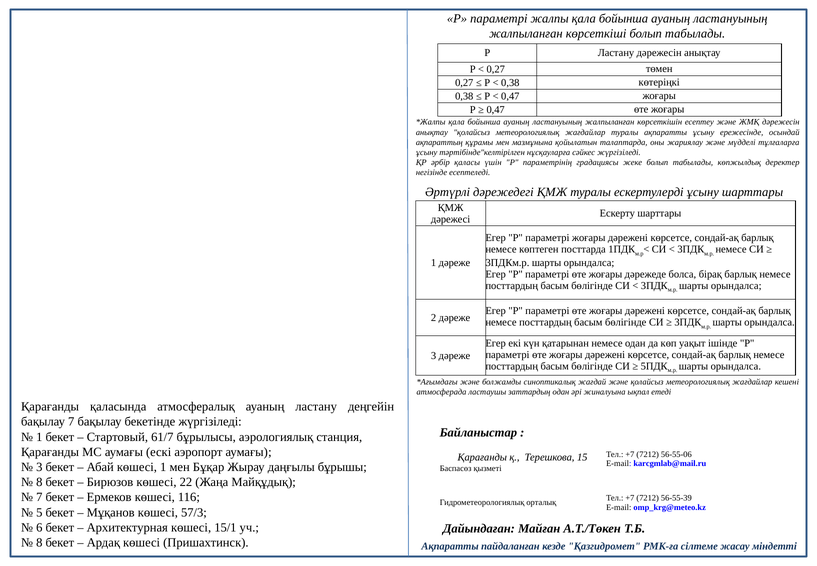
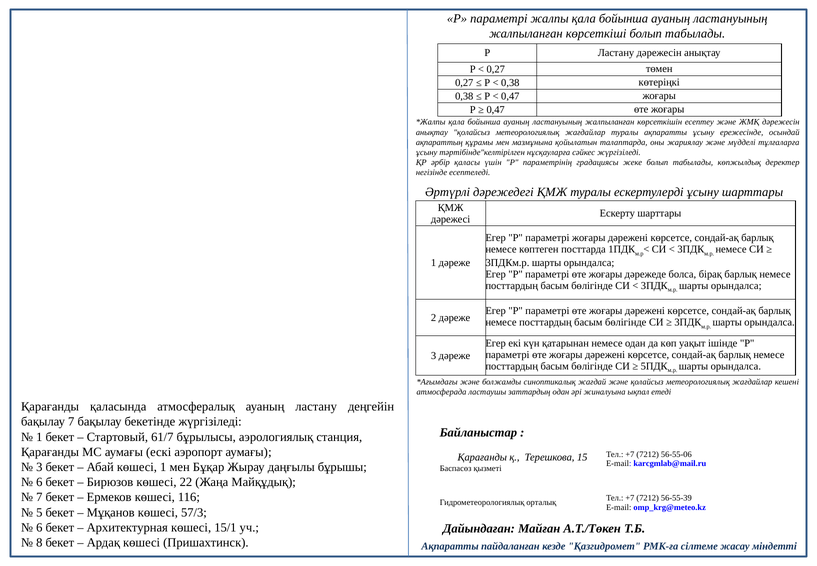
8 at (39, 482): 8 -> 6
